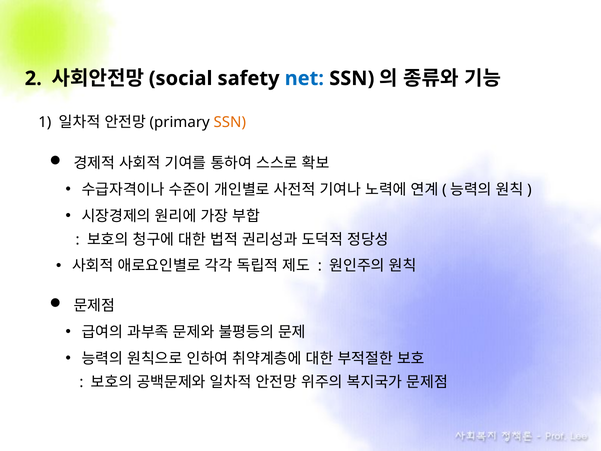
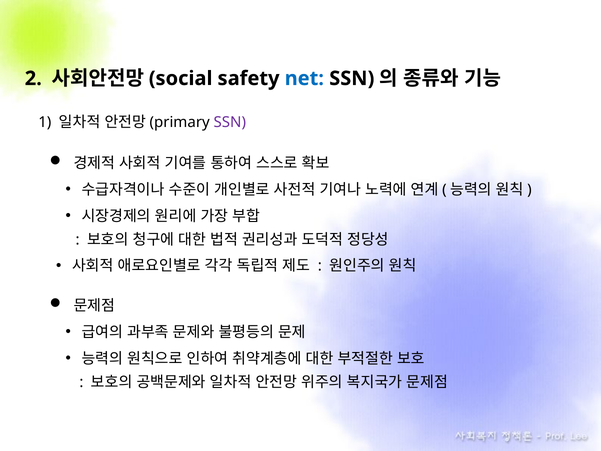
SSN at (230, 122) colour: orange -> purple
